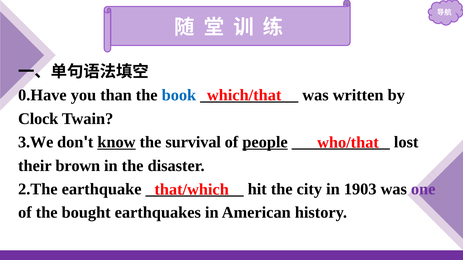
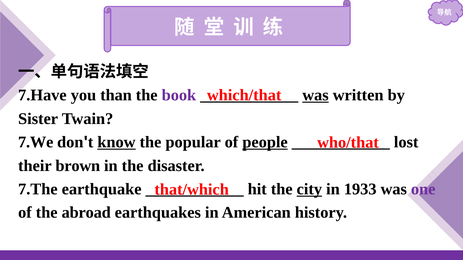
0.Have: 0.Have -> 7.Have
book colour: blue -> purple
was at (316, 95) underline: none -> present
Clock: Clock -> Sister
3.We: 3.We -> 7.We
survival: survival -> popular
2.The: 2.The -> 7.The
city underline: none -> present
1903: 1903 -> 1933
bought: bought -> abroad
